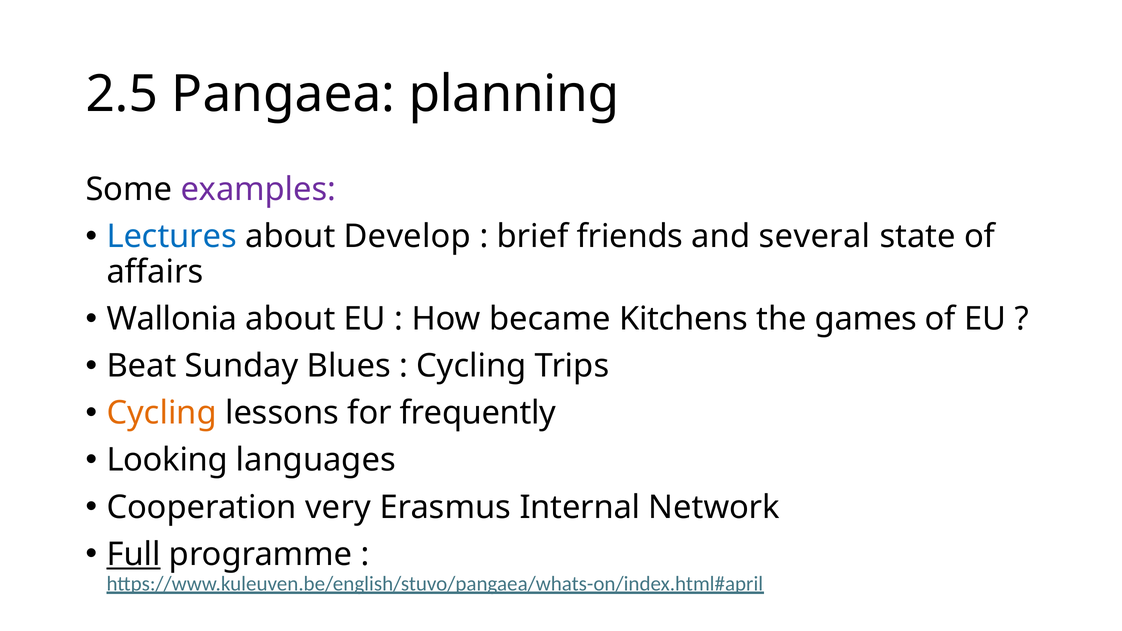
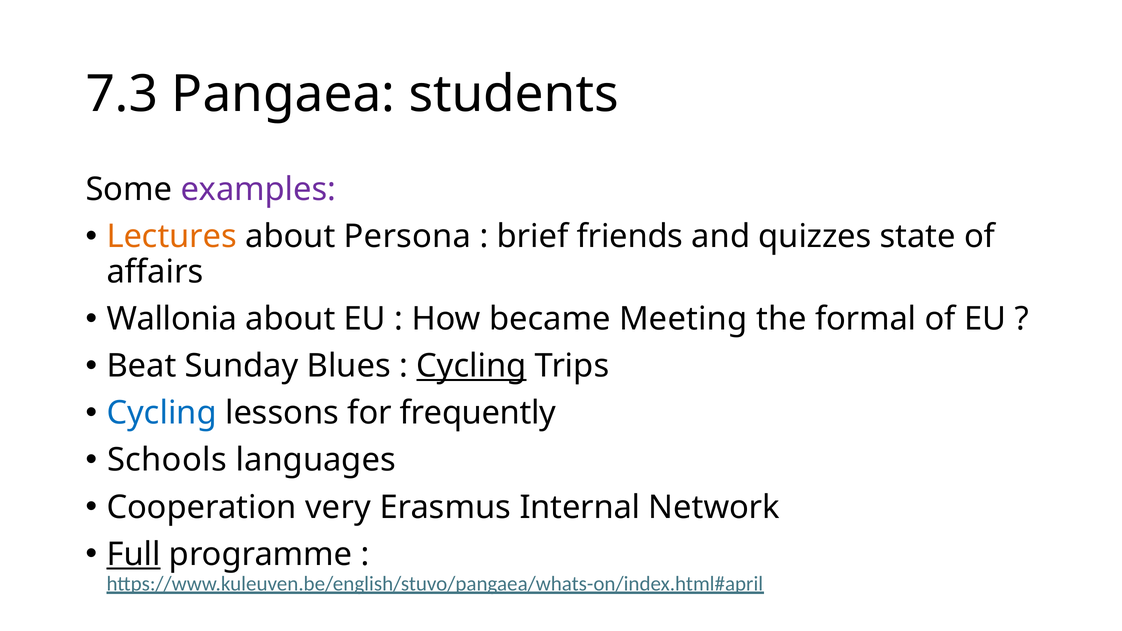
2.5: 2.5 -> 7.3
planning: planning -> students
Lectures colour: blue -> orange
Develop: Develop -> Persona
several: several -> quizzes
Kitchens: Kitchens -> Meeting
games: games -> formal
Cycling at (471, 366) underline: none -> present
Cycling at (162, 413) colour: orange -> blue
Looking: Looking -> Schools
